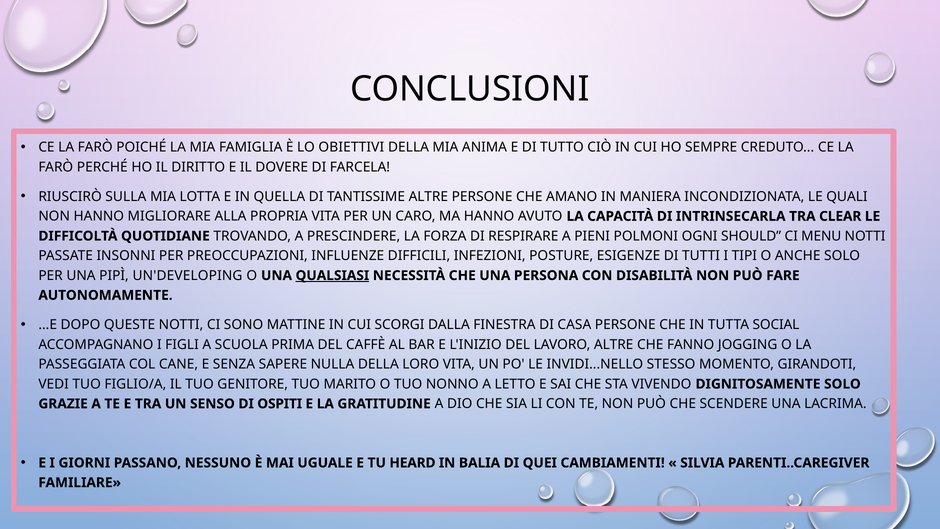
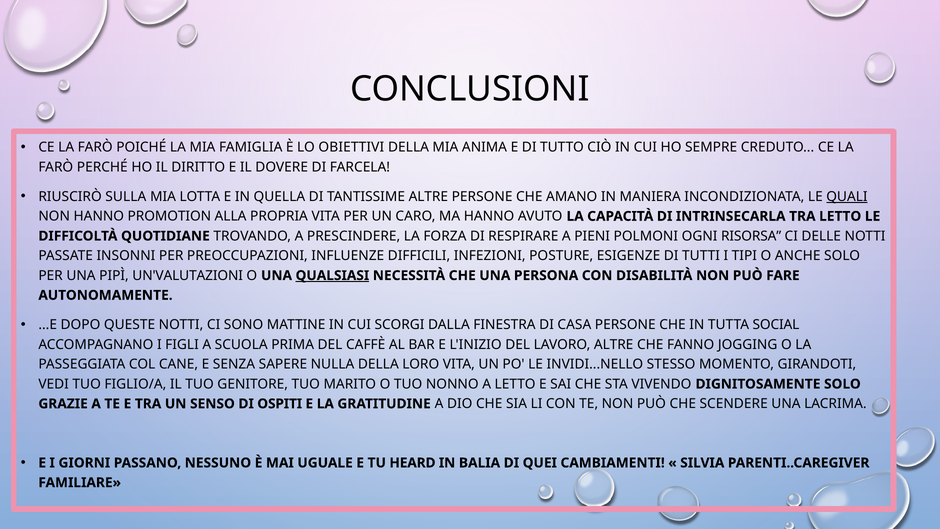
QUALI underline: none -> present
MIGLIORARE: MIGLIORARE -> PROMOTION
TRA CLEAR: CLEAR -> LETTO
SHOULD: SHOULD -> RISORSA
MENU: MENU -> DELLE
UN'DEVELOPING: UN'DEVELOPING -> UN'VALUTAZIONI
